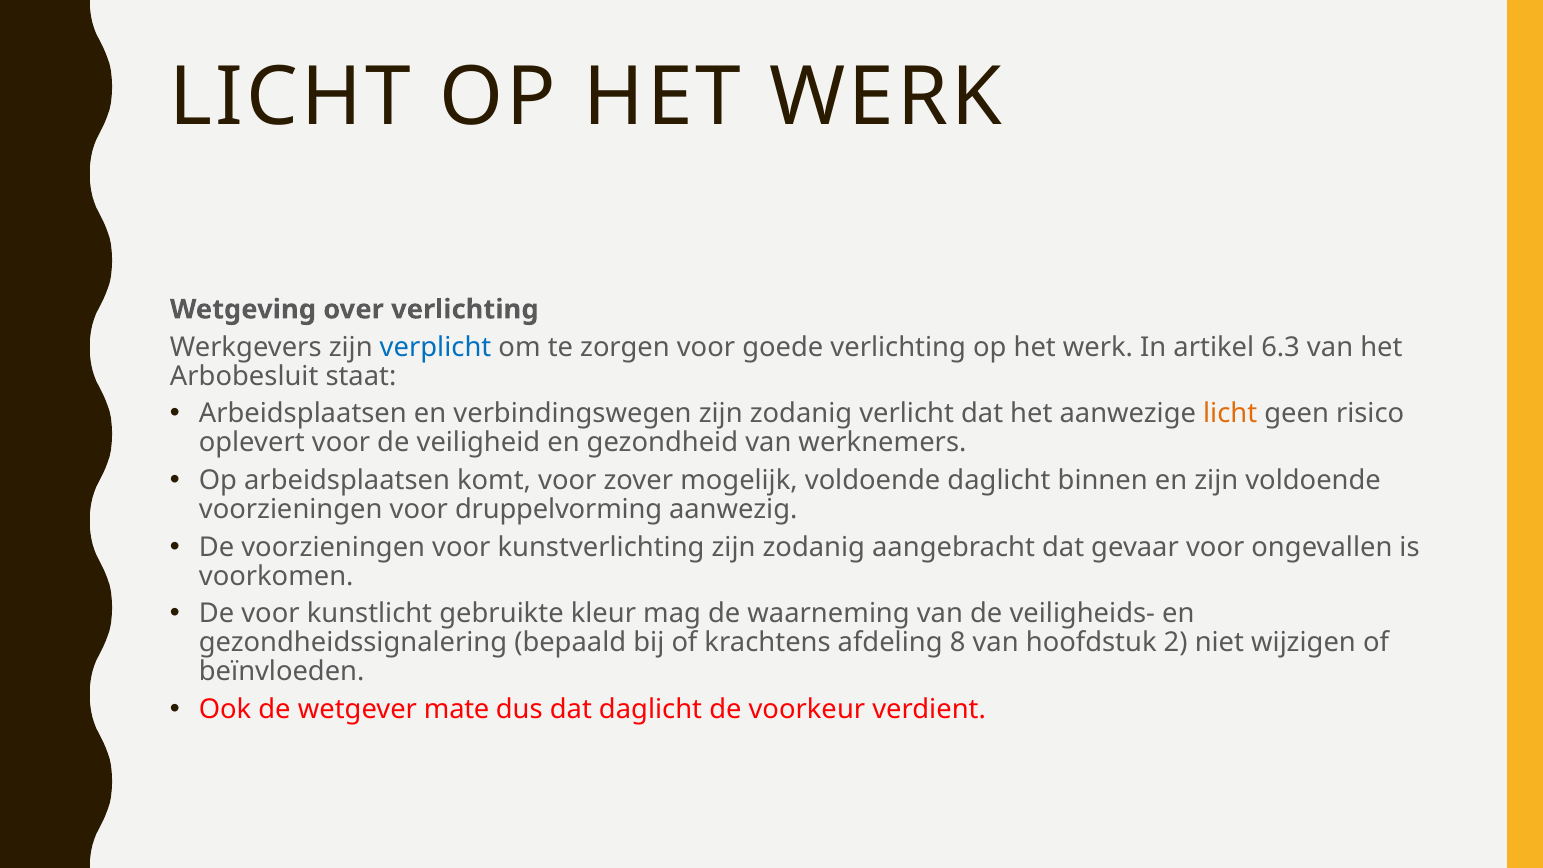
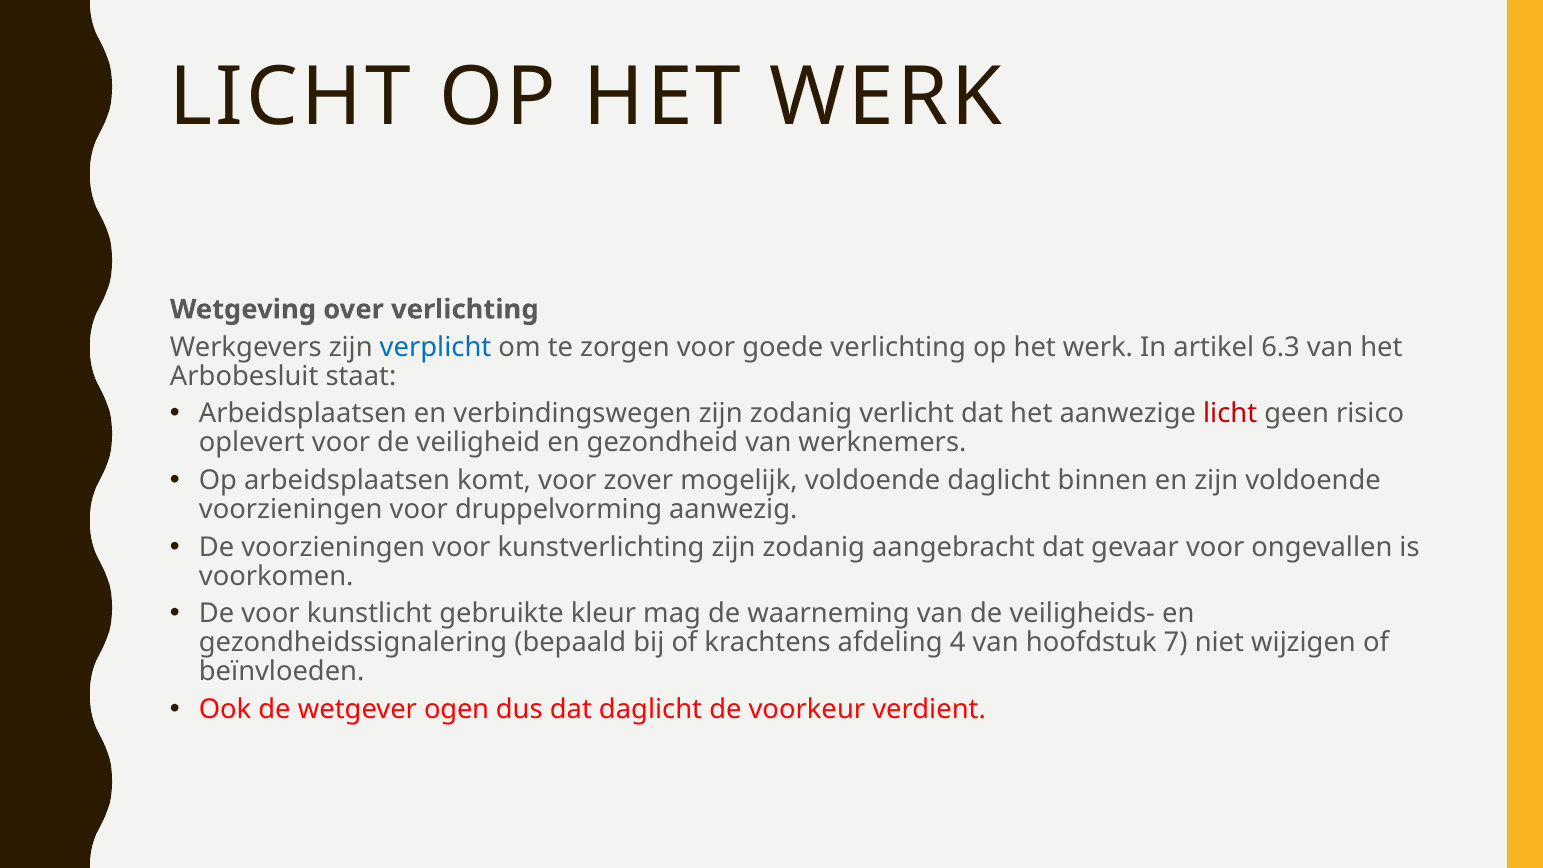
licht at (1230, 414) colour: orange -> red
8: 8 -> 4
2: 2 -> 7
mate: mate -> ogen
